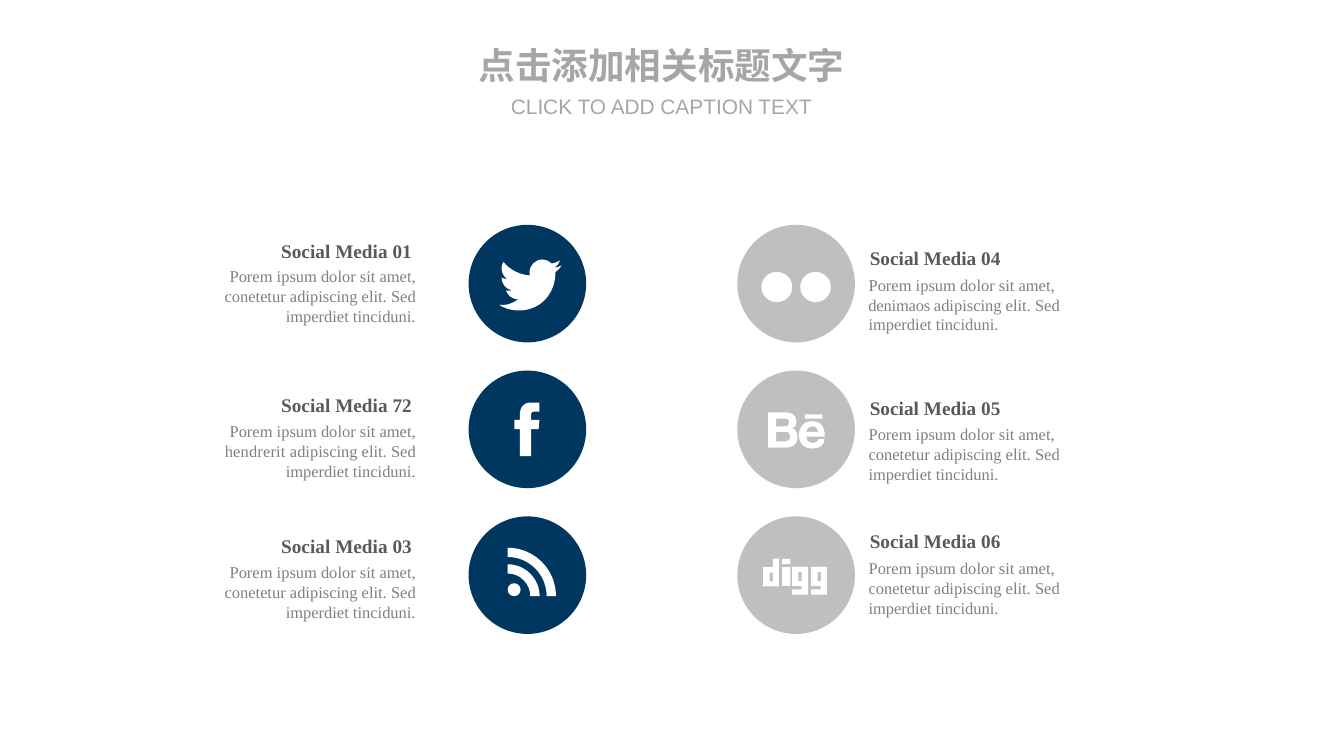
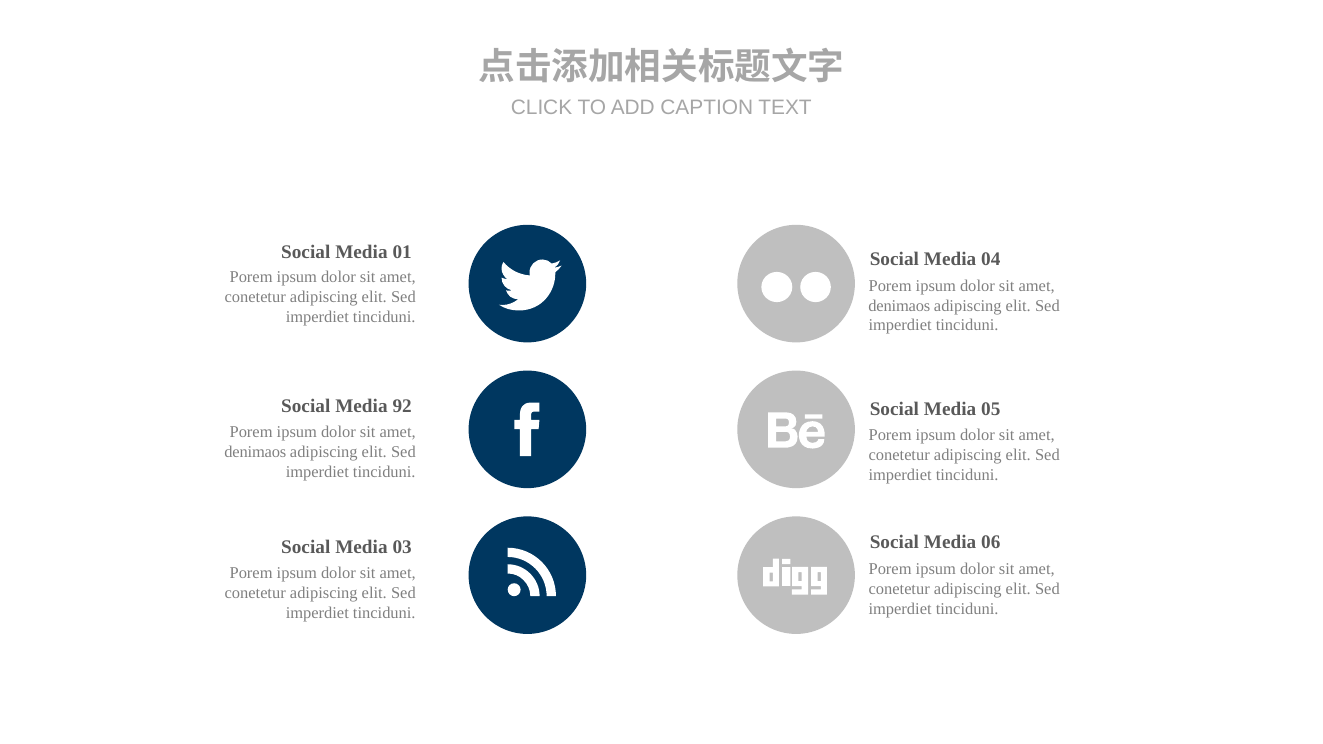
72: 72 -> 92
hendrerit at (255, 452): hendrerit -> denimaos
